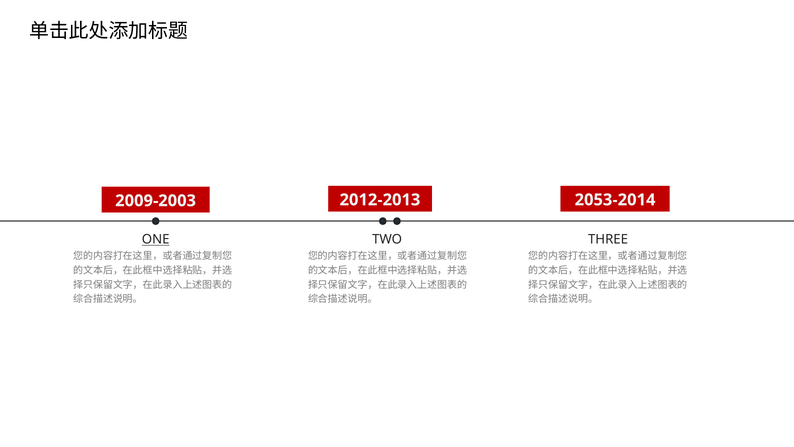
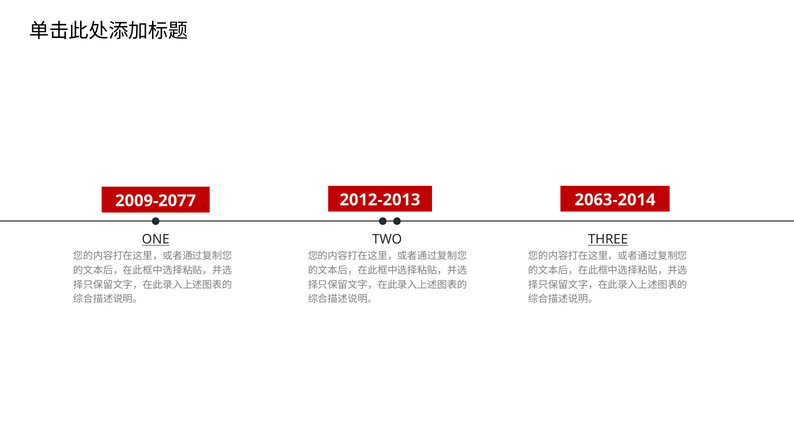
2009-2003: 2009-2003 -> 2009-2077
2053-2014: 2053-2014 -> 2063-2014
THREE underline: none -> present
